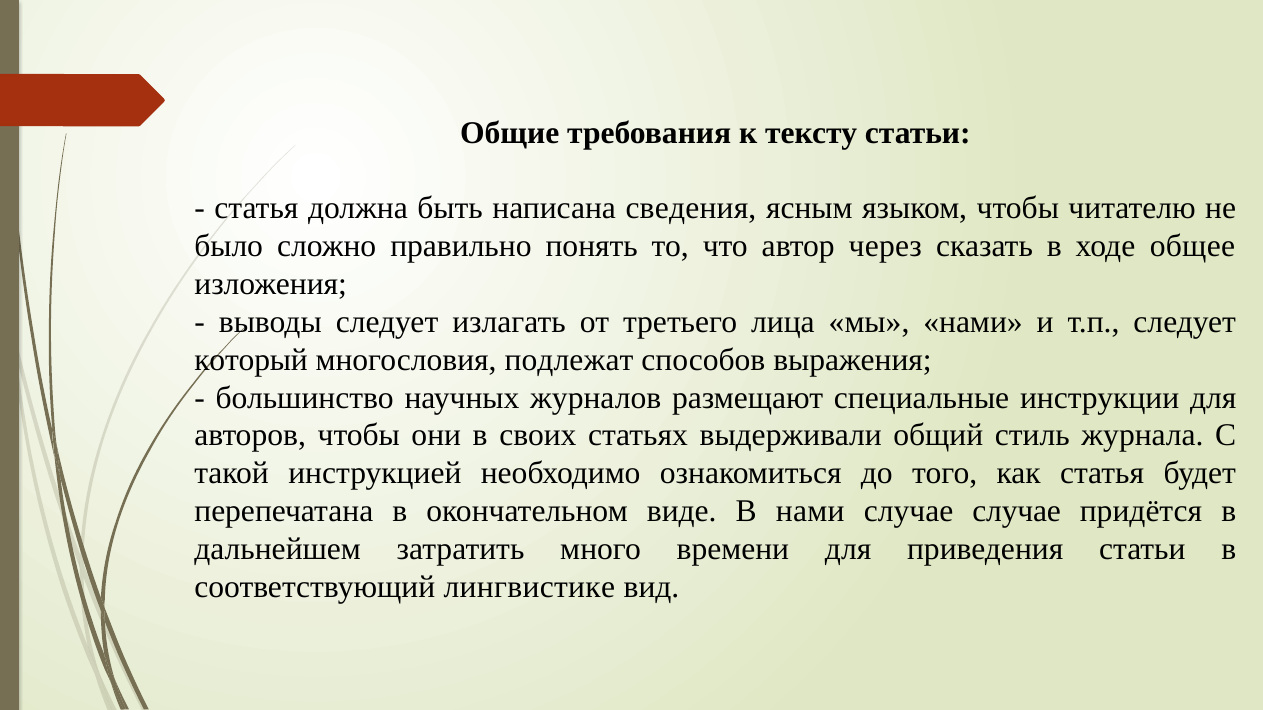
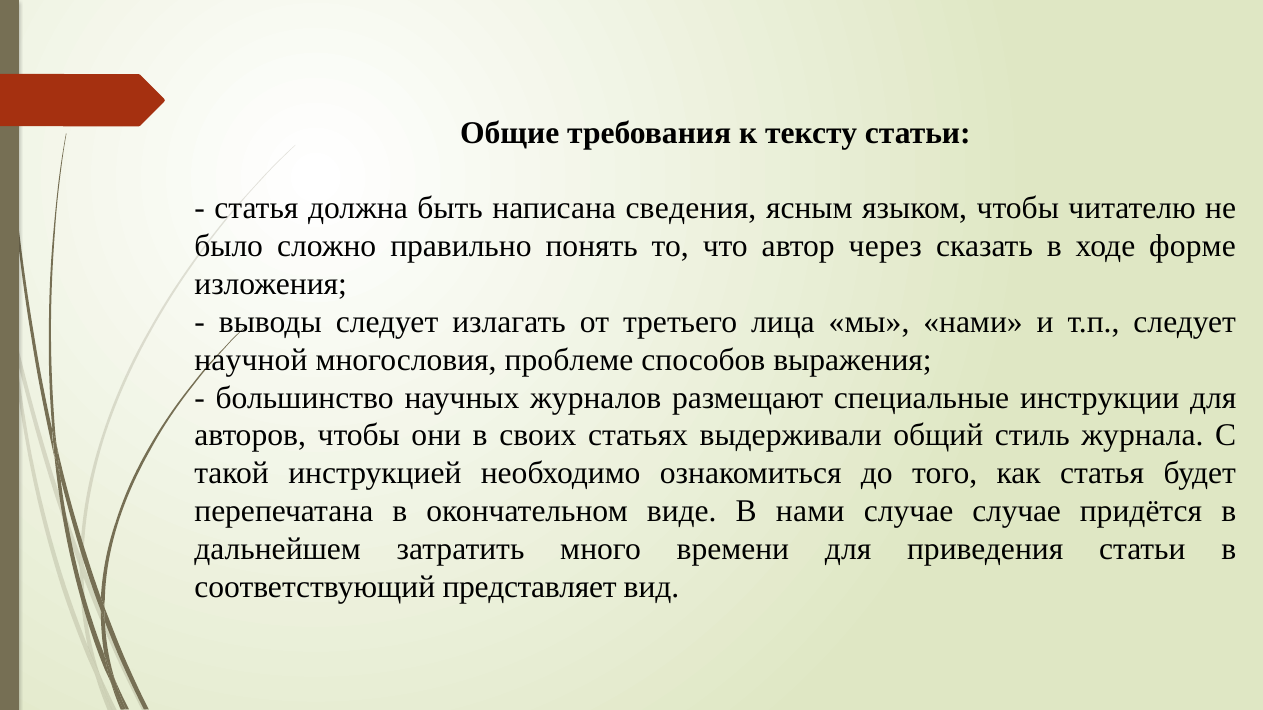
общее: общее -> форме
который: который -> научной
подлежат: подлежат -> проблеме
лингвистике: лингвистике -> представляет
